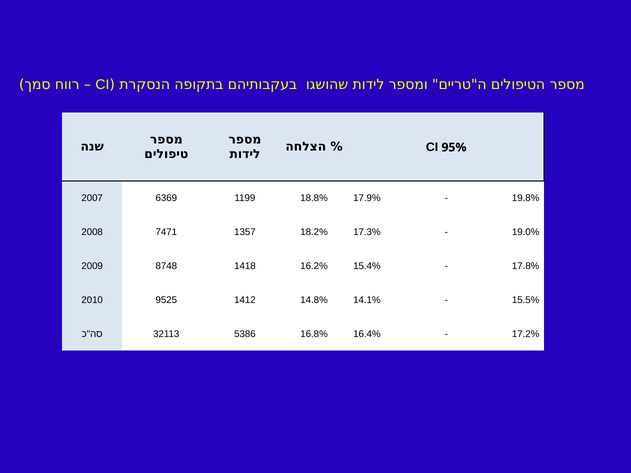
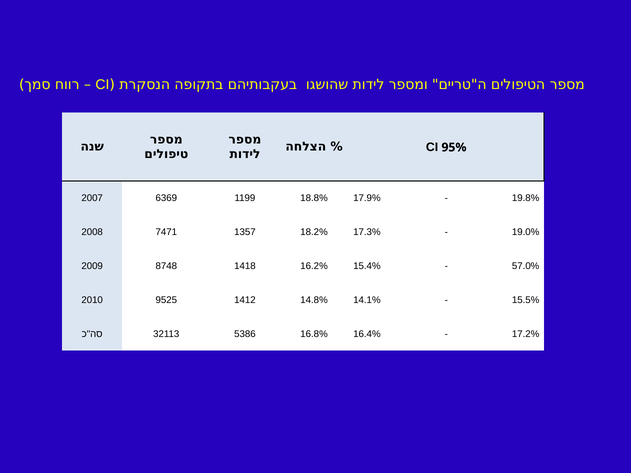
17.8%: 17.8% -> 57.0%
